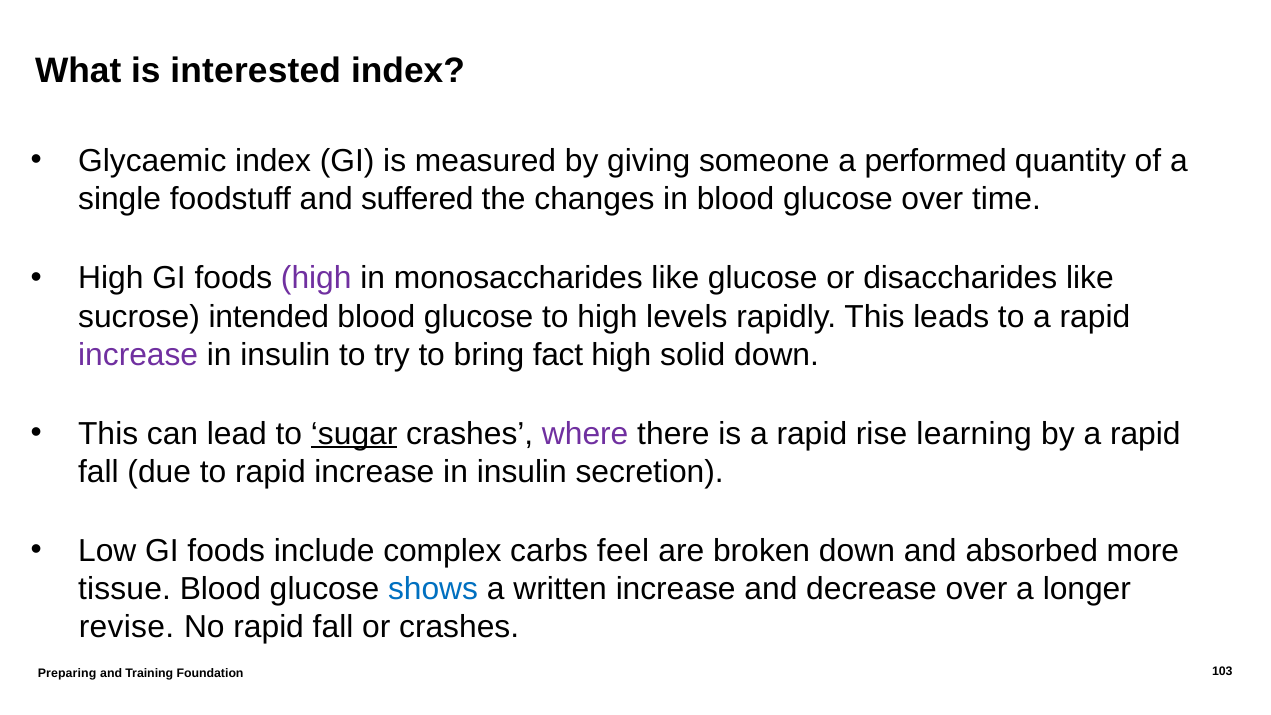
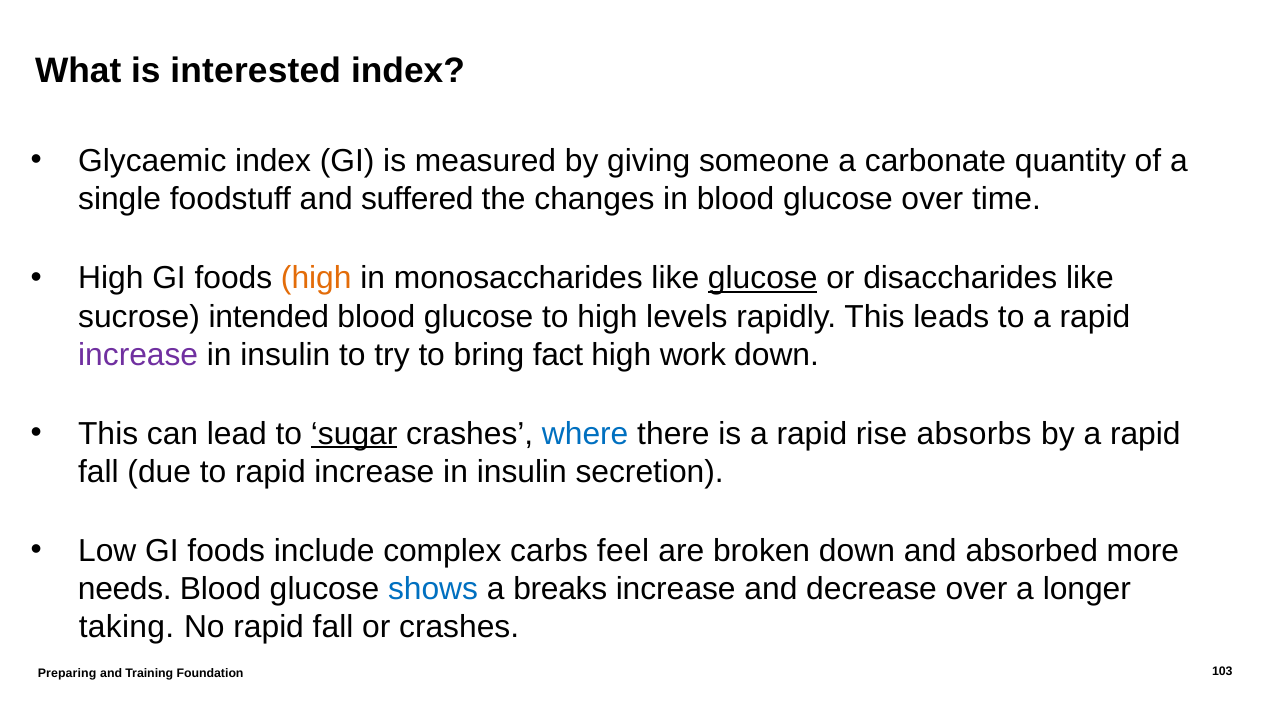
performed: performed -> carbonate
high at (316, 278) colour: purple -> orange
glucose at (763, 278) underline: none -> present
solid: solid -> work
where colour: purple -> blue
learning: learning -> absorbs
tissue: tissue -> needs
written: written -> breaks
revise: revise -> taking
